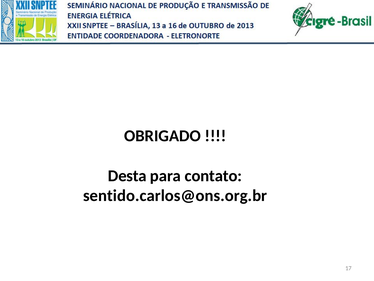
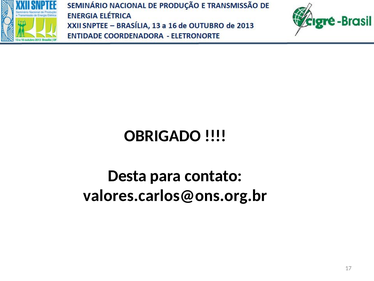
sentido.carlos@ons.org.br: sentido.carlos@ons.org.br -> valores.carlos@ons.org.br
